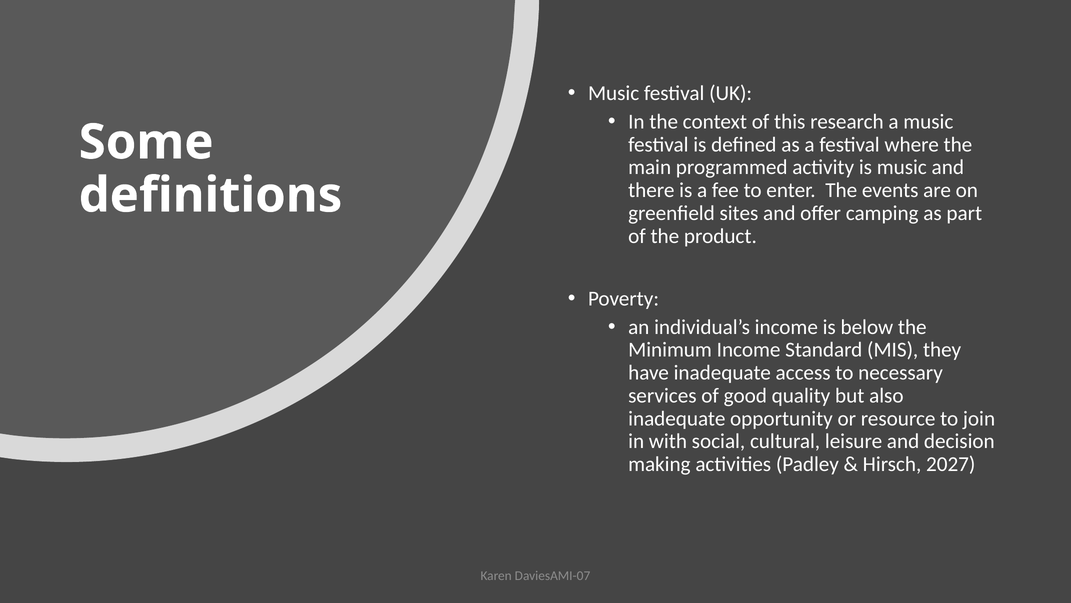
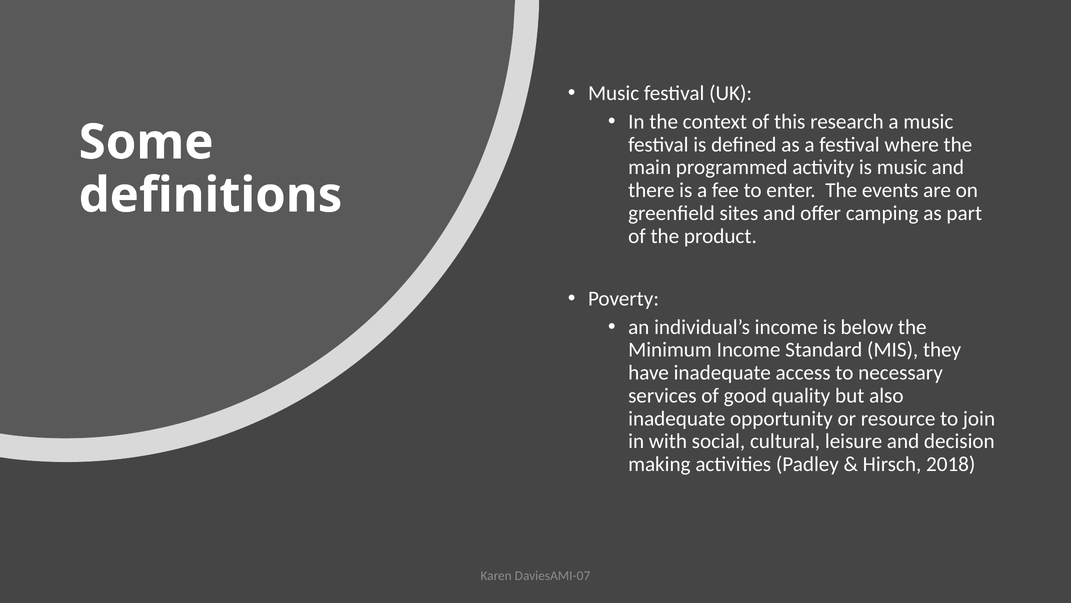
2027: 2027 -> 2018
